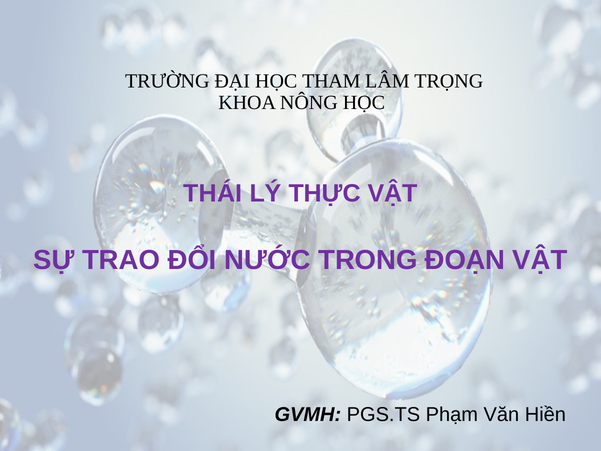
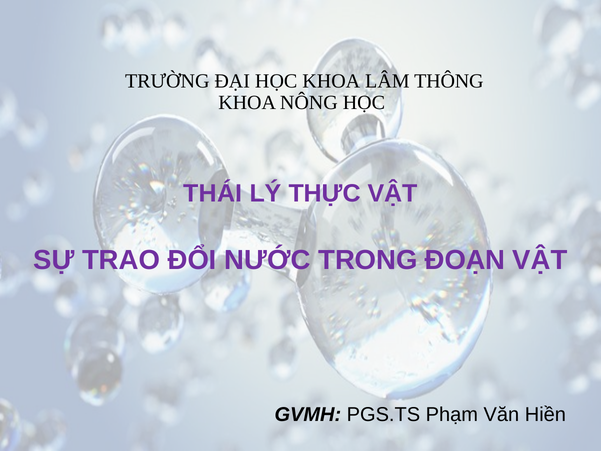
HỌC THAM: THAM -> KHOA
TRỌNG: TRỌNG -> THÔNG
